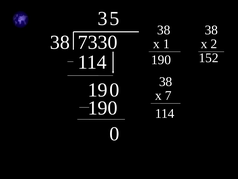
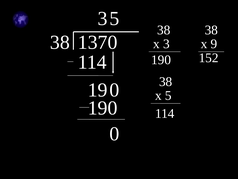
7330: 7330 -> 1370
x 1: 1 -> 3
2: 2 -> 9
x 7: 7 -> 5
